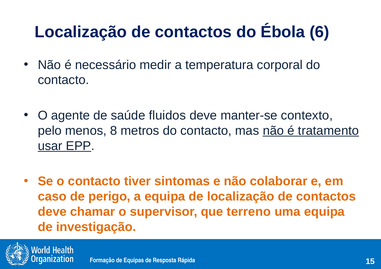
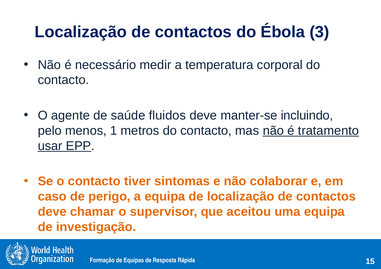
6: 6 -> 3
contexto: contexto -> incluindo
8: 8 -> 1
terreno: terreno -> aceitou
